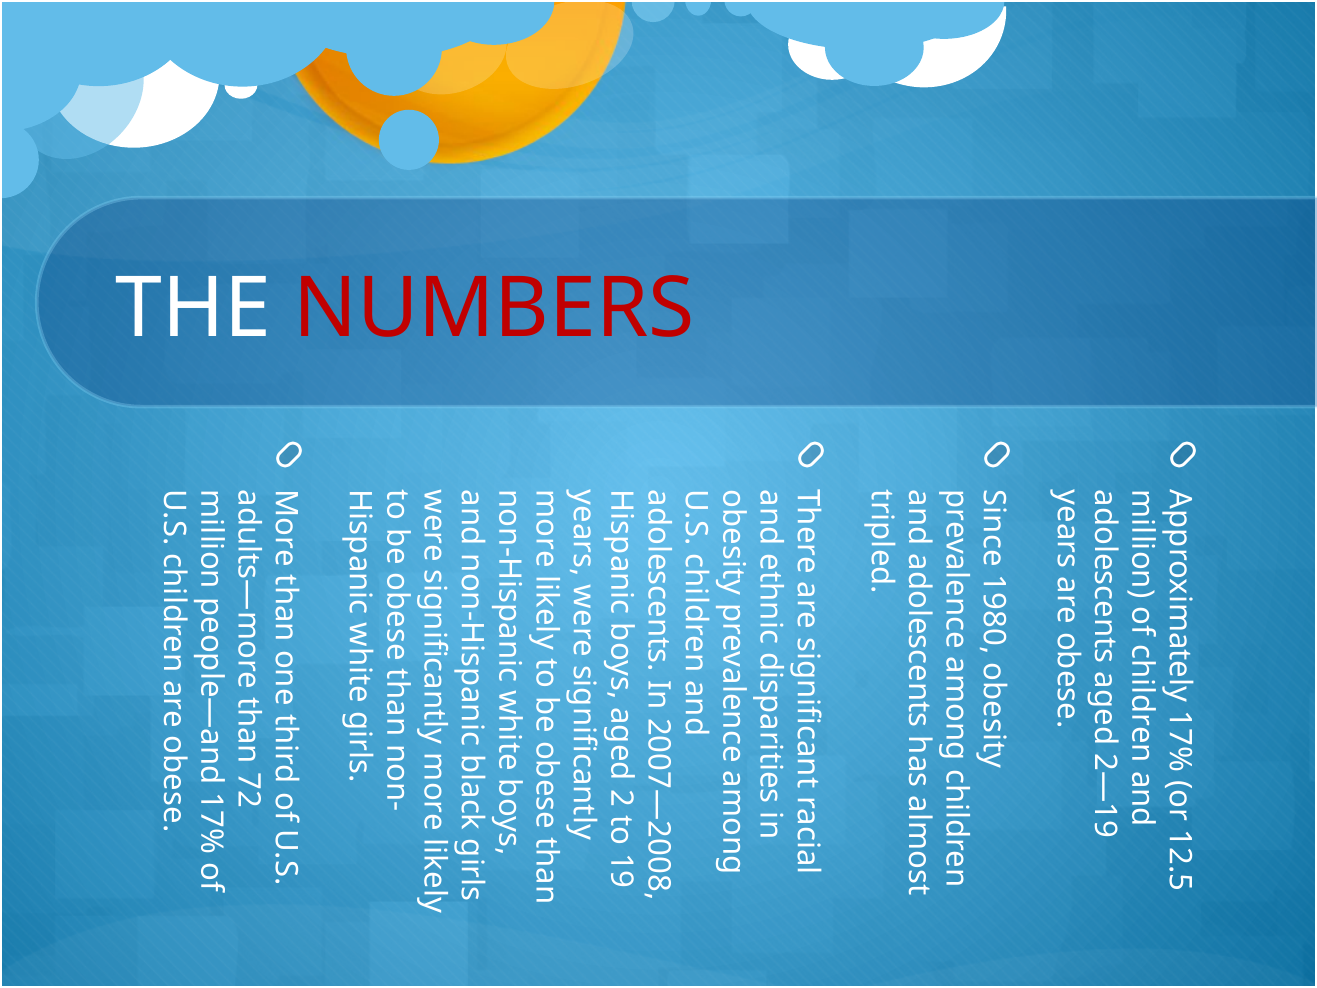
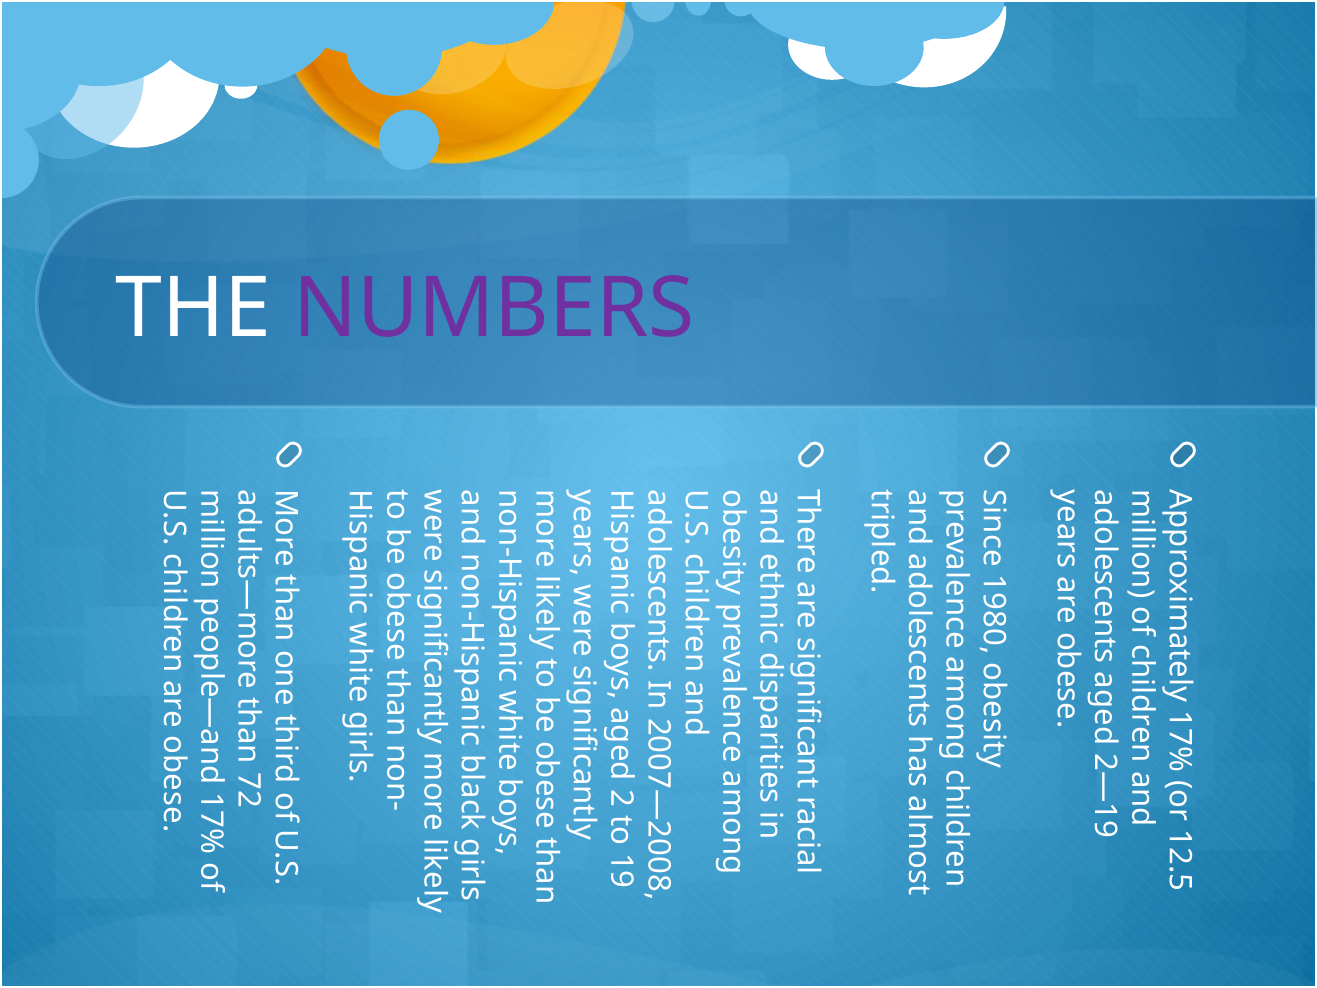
NUMBERS colour: red -> purple
